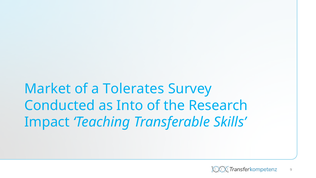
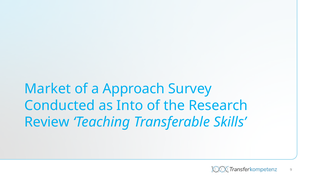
Tolerates: Tolerates -> Approach
Impact: Impact -> Review
